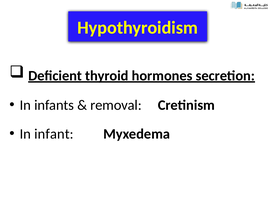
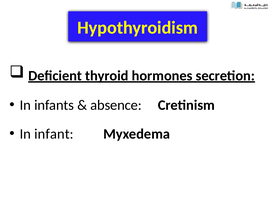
removal: removal -> absence
